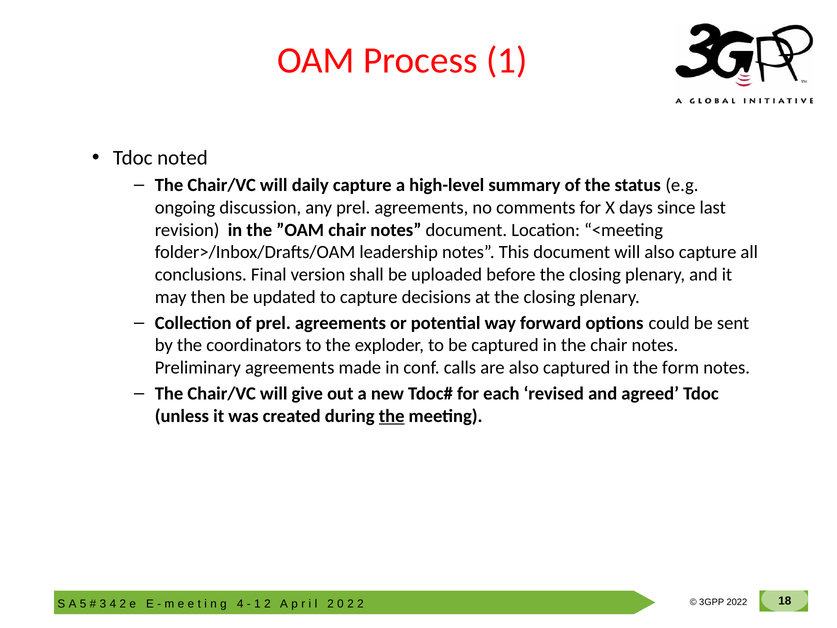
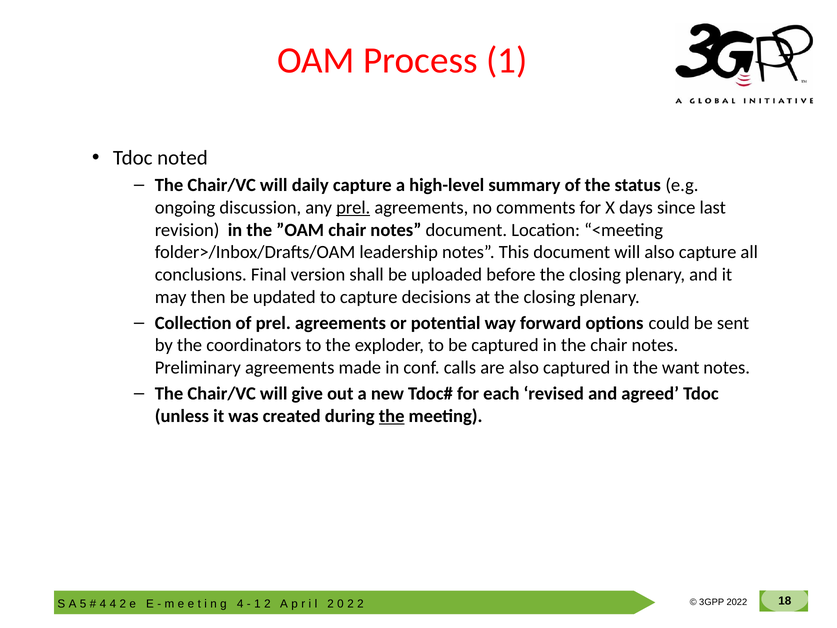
prel at (353, 208) underline: none -> present
form: form -> want
3 at (103, 604): 3 -> 4
